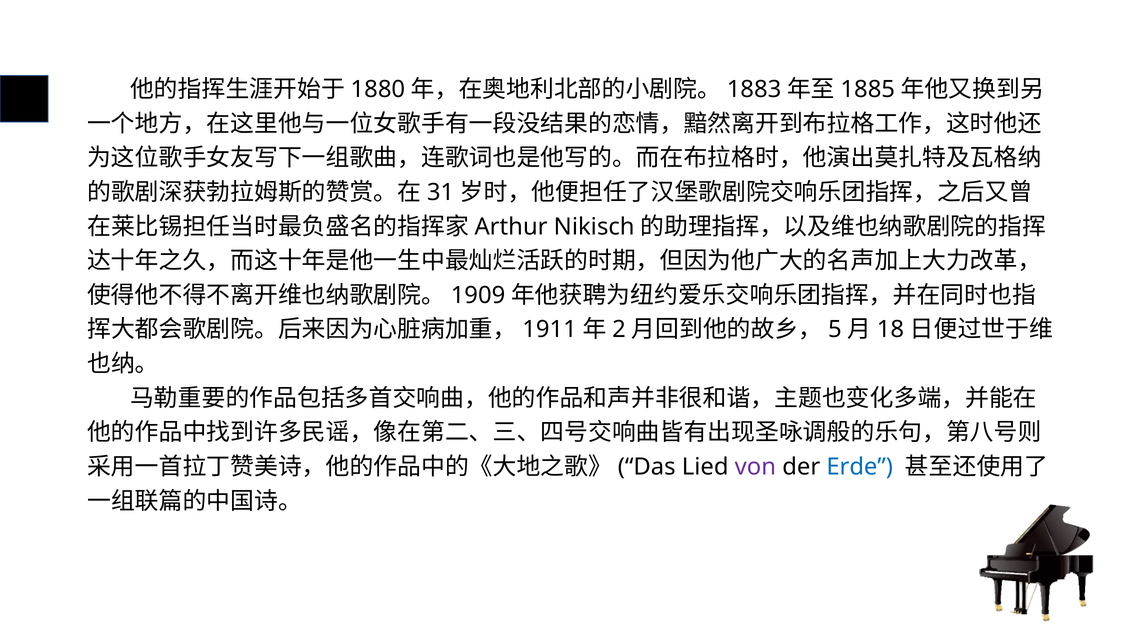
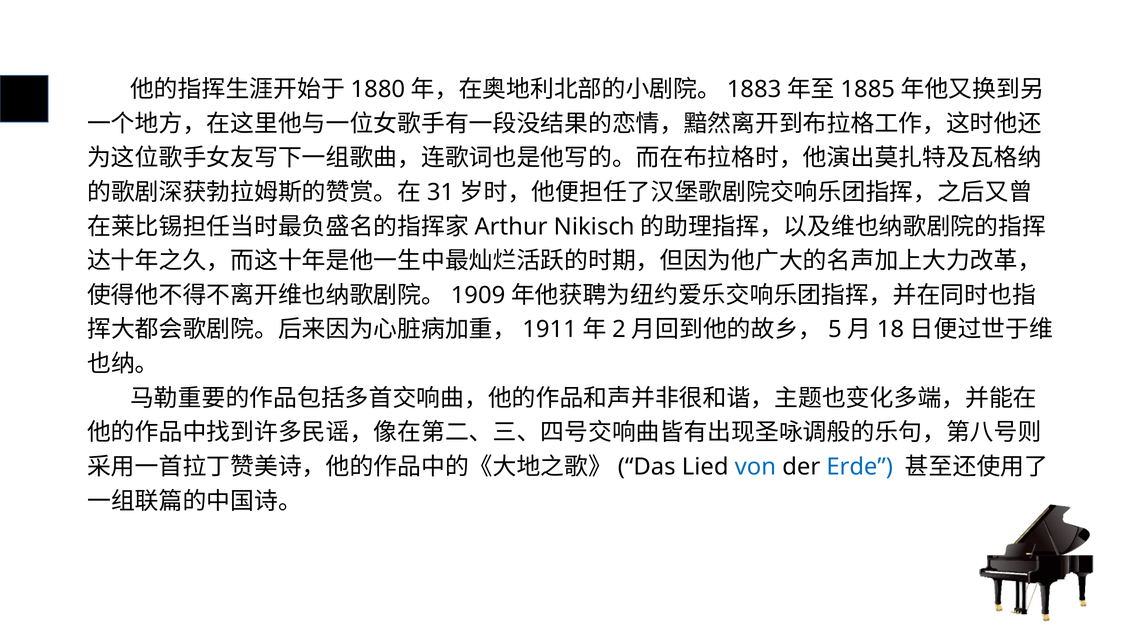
von colour: purple -> blue
